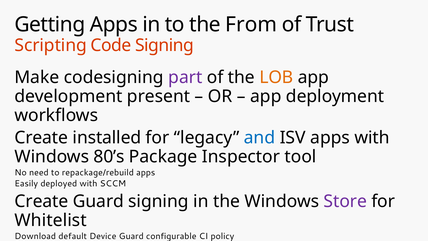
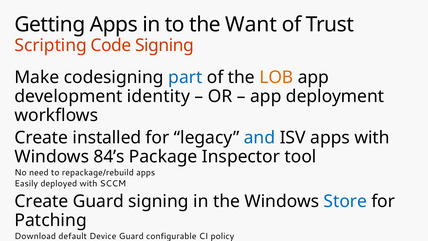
From: From -> Want
part colour: purple -> blue
present: present -> identity
80’s: 80’s -> 84’s
Store colour: purple -> blue
Whitelist: Whitelist -> Patching
